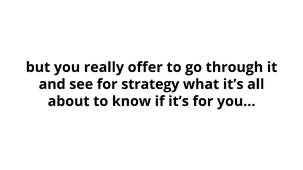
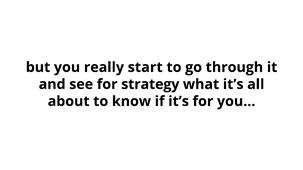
offer: offer -> start
